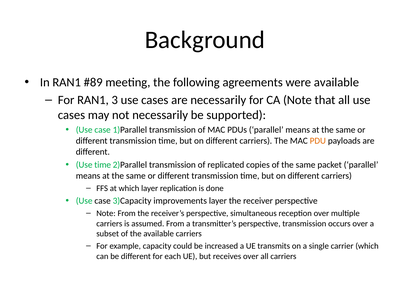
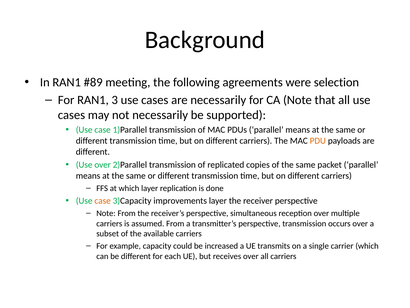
were available: available -> selection
Use time: time -> over
case at (103, 201) colour: black -> orange
